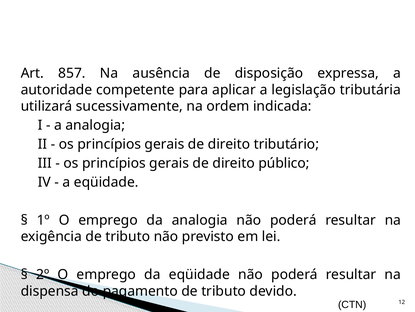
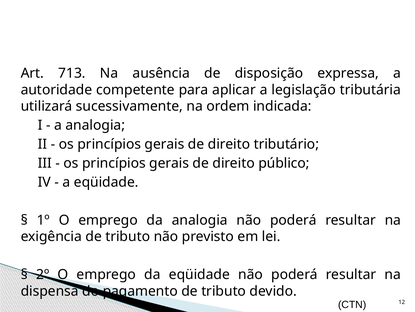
857: 857 -> 713
